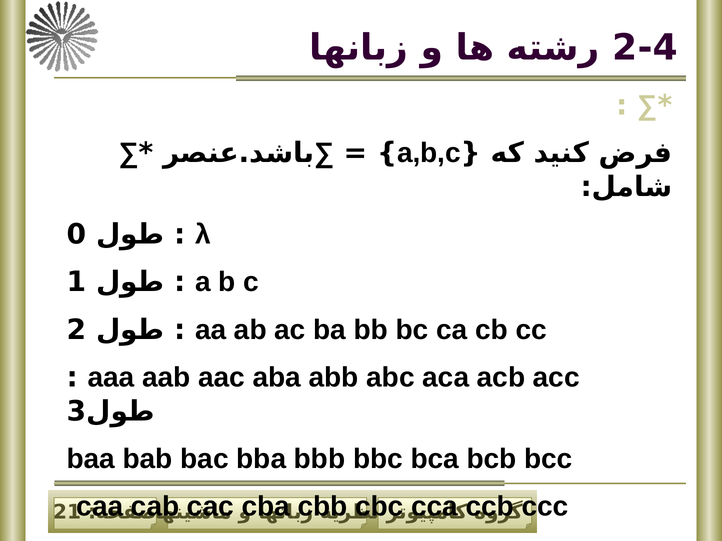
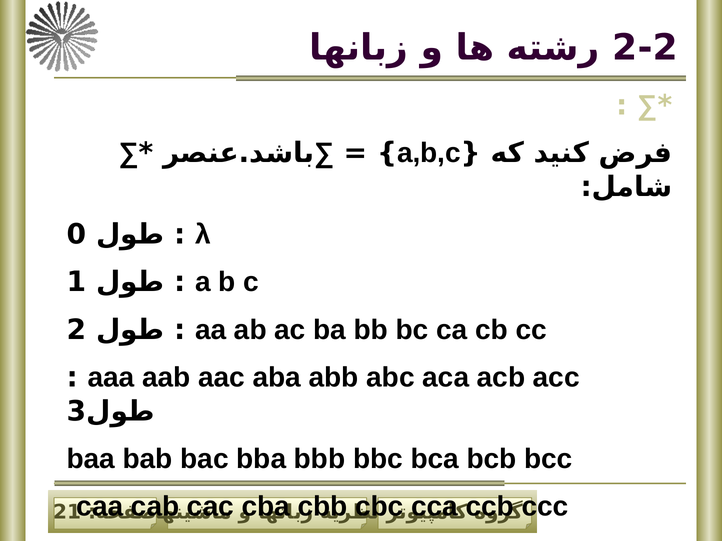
2-4: 2-4 -> 2-2
